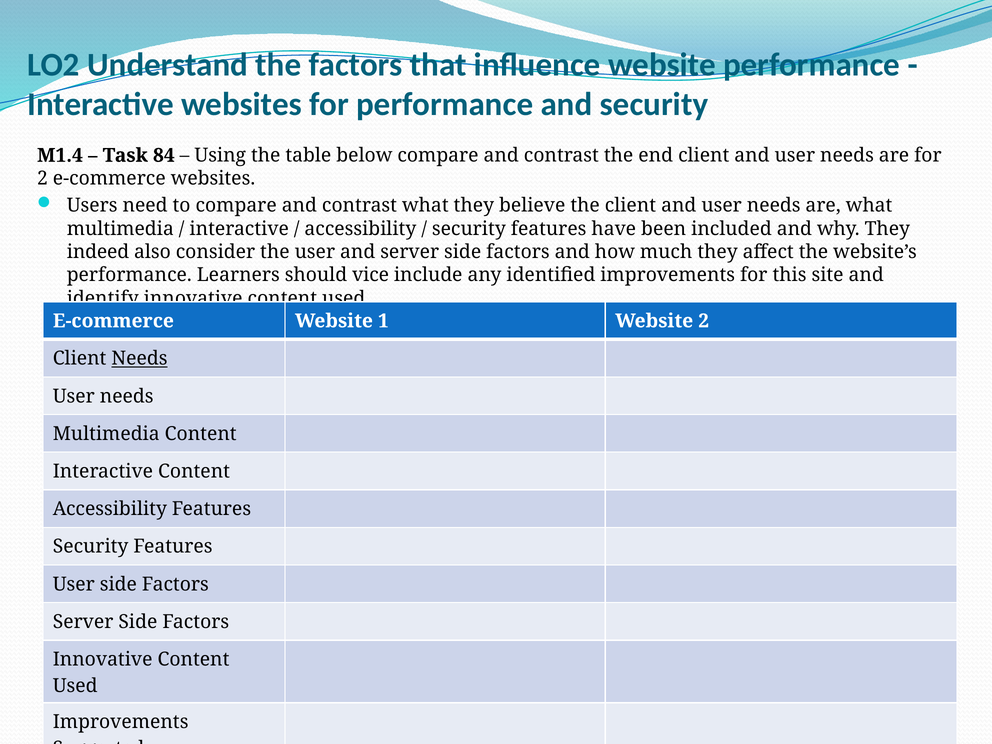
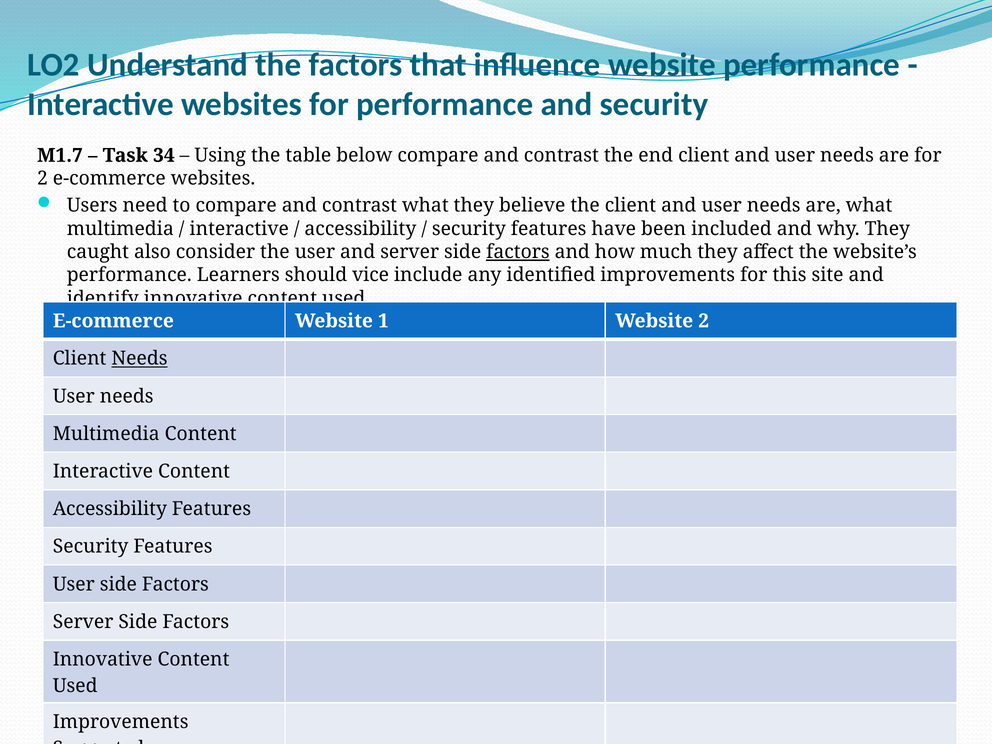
M1.4: M1.4 -> M1.7
84: 84 -> 34
indeed: indeed -> caught
factors at (518, 252) underline: none -> present
